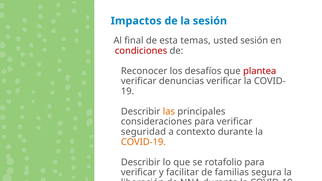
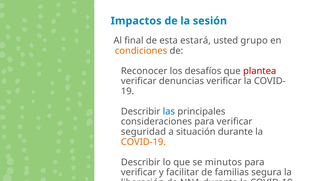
temas: temas -> estará
usted sesión: sesión -> grupo
condiciones colour: red -> orange
las colour: orange -> blue
contexto: contexto -> situación
rotafolio: rotafolio -> minutos
